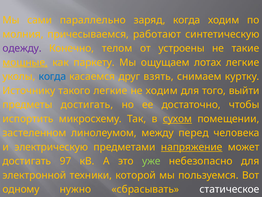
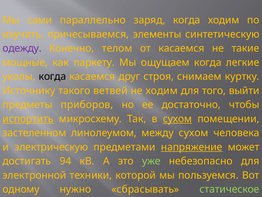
молния: молния -> изучить
работают: работают -> элементы
от устроены: устроены -> касаемся
мощные underline: present -> none
ощущаем лотах: лотах -> когда
когда at (52, 76) colour: blue -> black
друг взять: взять -> строя
такого легкие: легкие -> ветвей
предметы достигать: достигать -> приборов
испортить underline: none -> present
между перед: перед -> сухом
97: 97 -> 94
статическое colour: white -> light green
